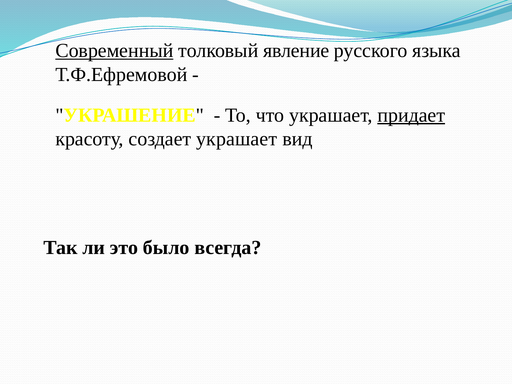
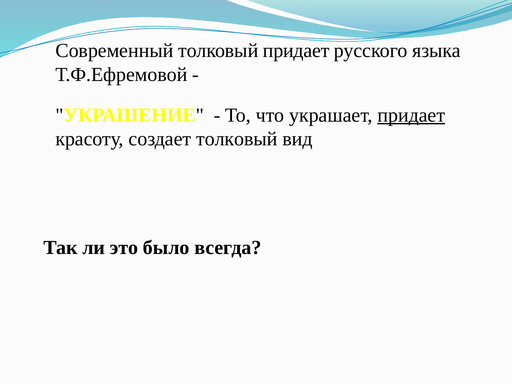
Современный underline: present -> none
толковый явление: явление -> придает
создает украшает: украшает -> толковый
